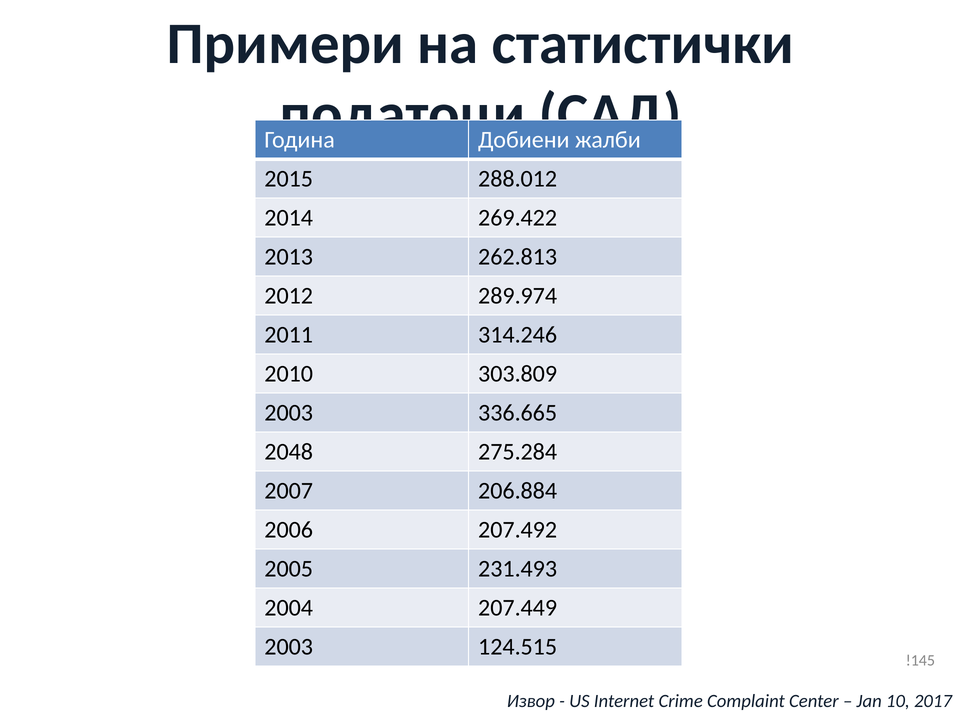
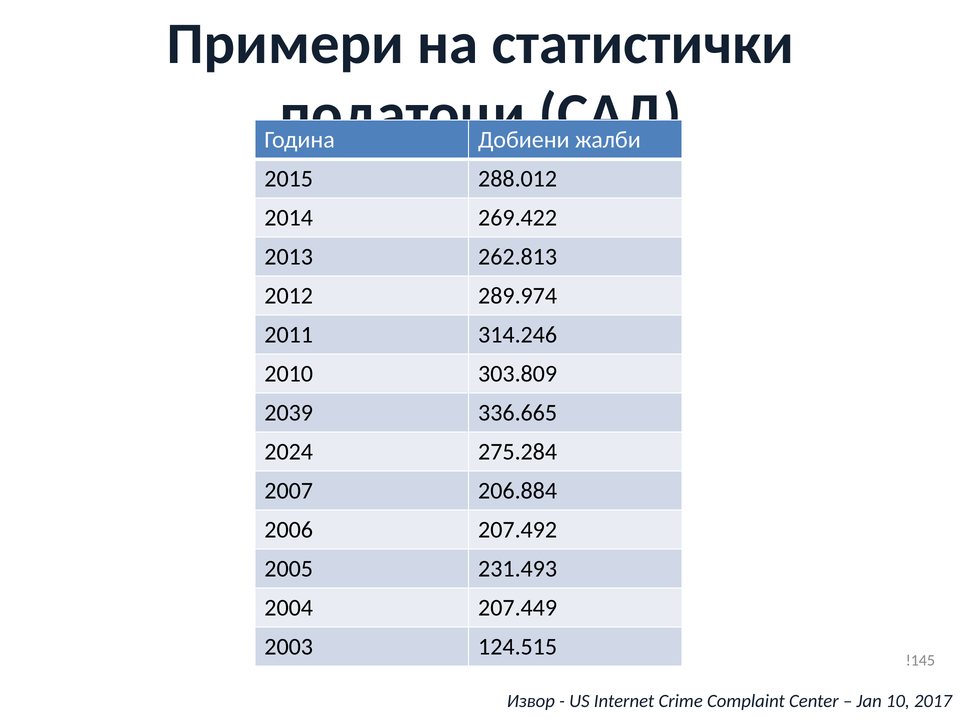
2003 at (289, 413): 2003 -> 2039
2048: 2048 -> 2024
